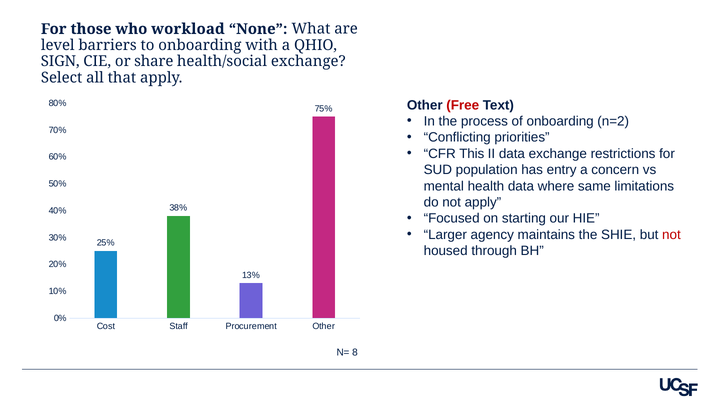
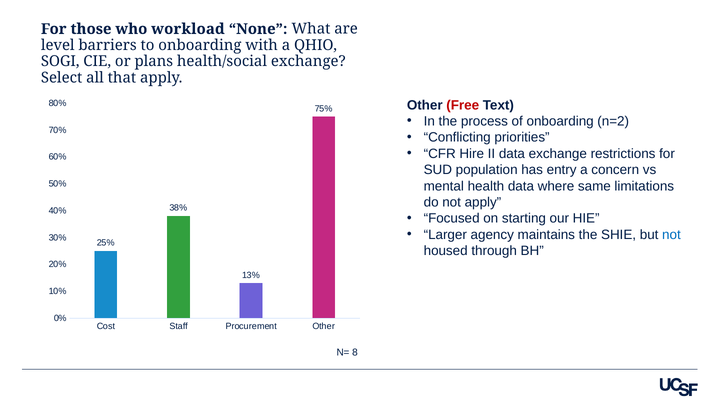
SIGN: SIGN -> SOGI
share: share -> plans
This: This -> Hire
not at (671, 234) colour: red -> blue
